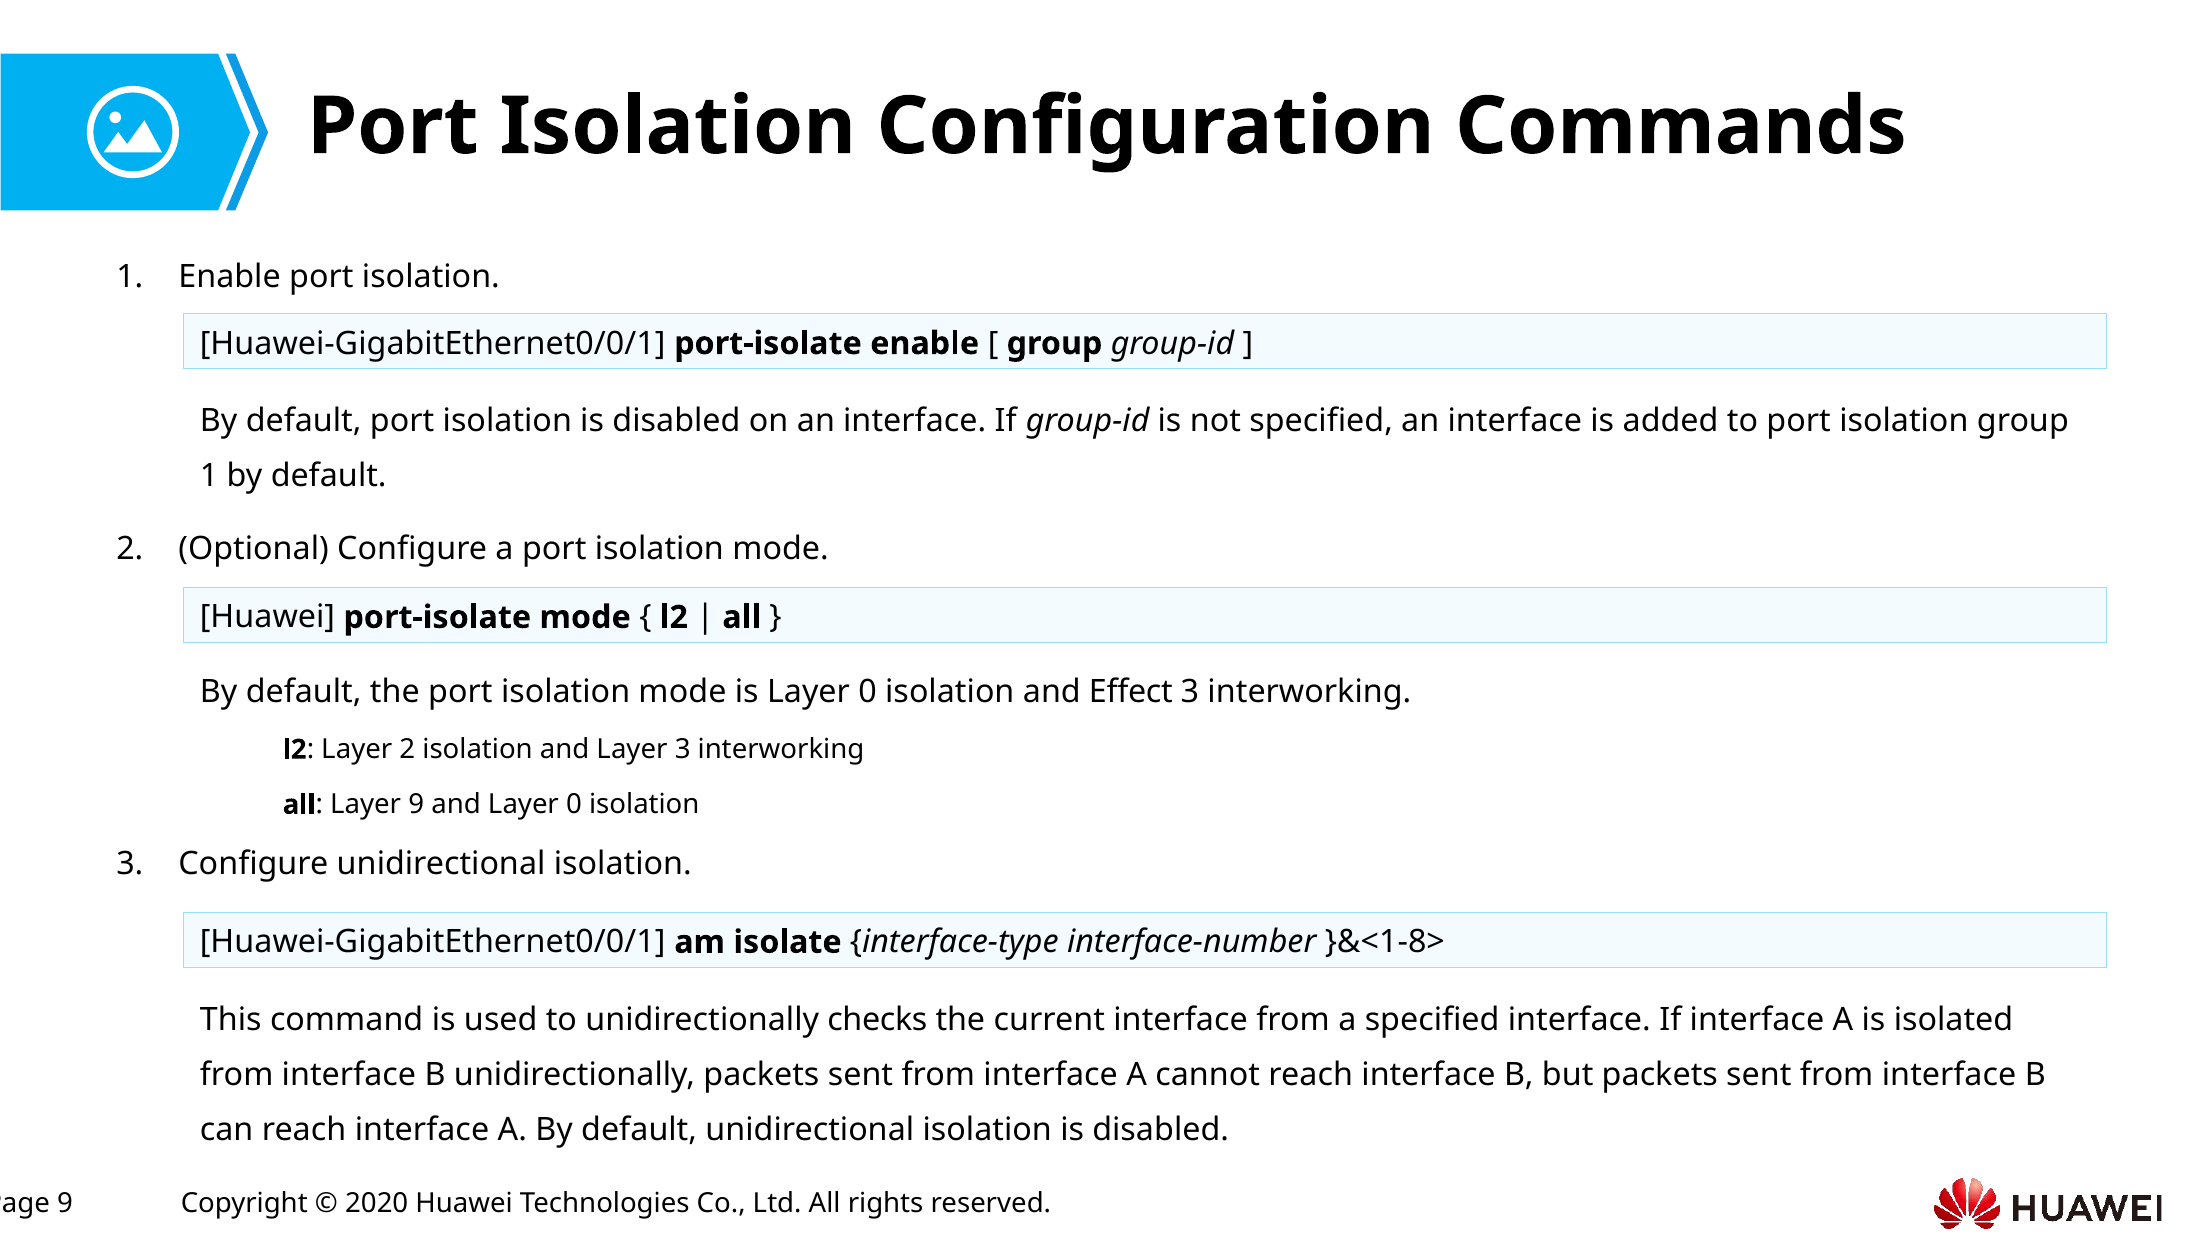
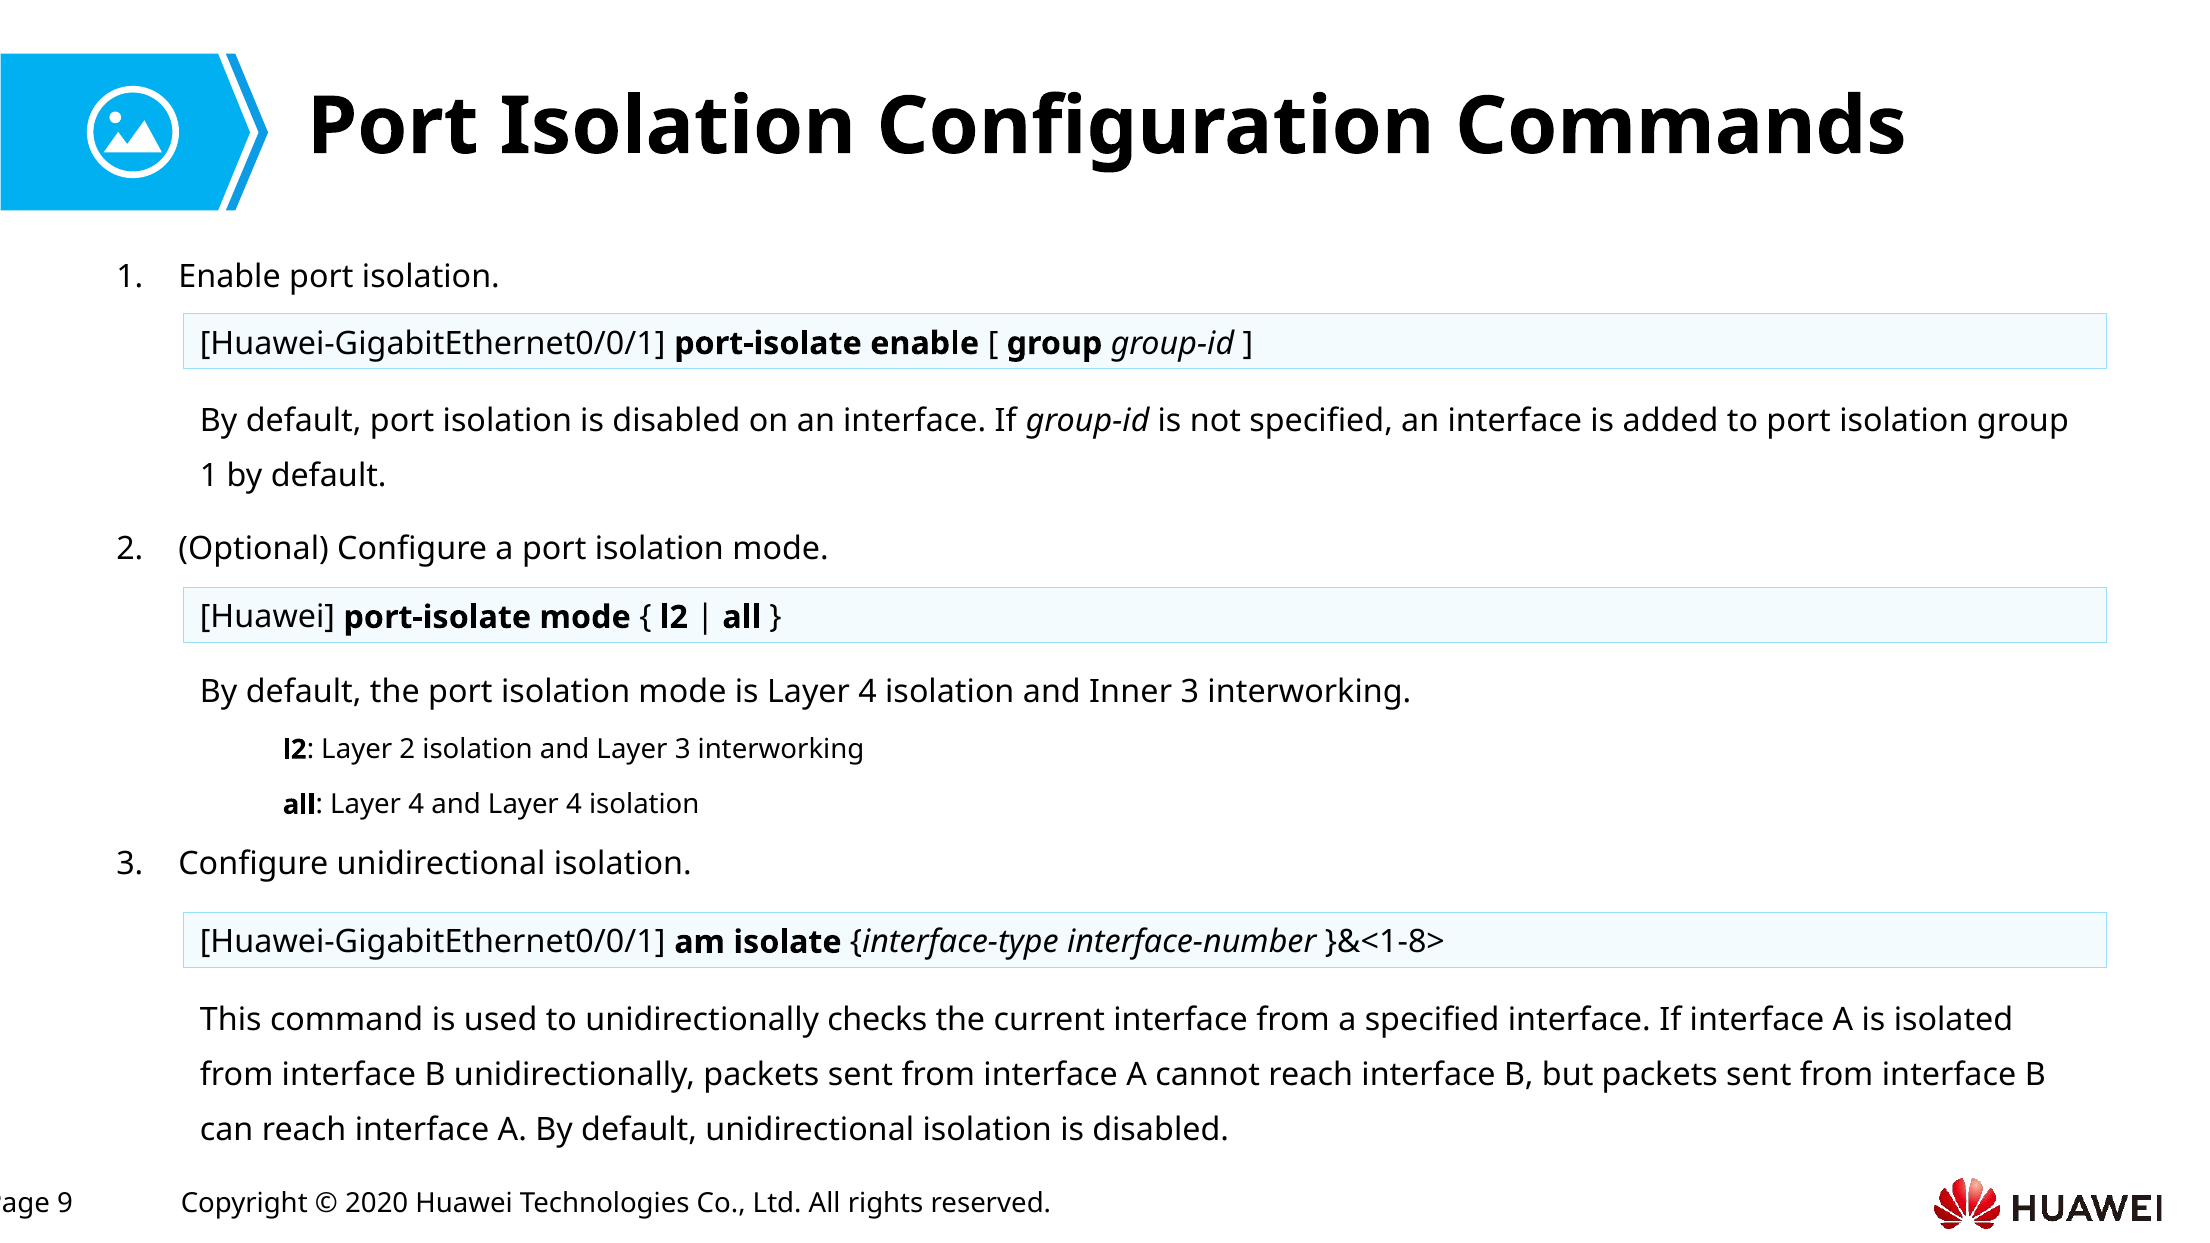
is Layer 0: 0 -> 4
Effect: Effect -> Inner
all Layer 9: 9 -> 4
and Layer 0: 0 -> 4
